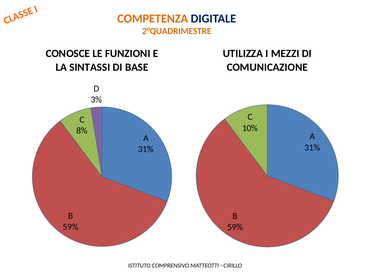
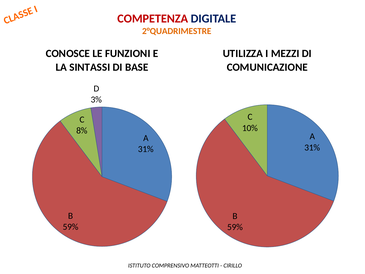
COMPETENZA colour: orange -> red
